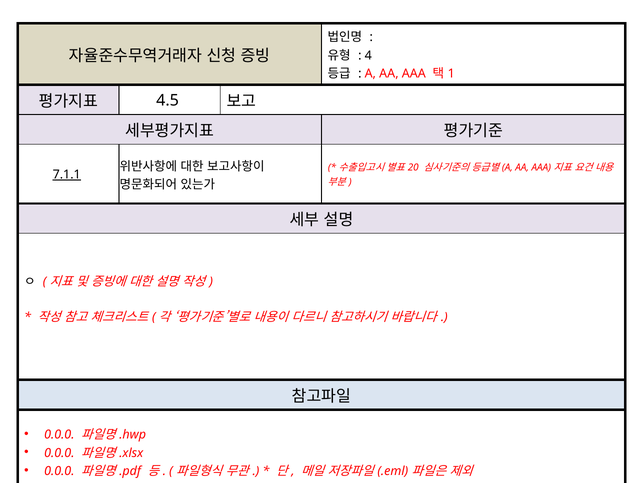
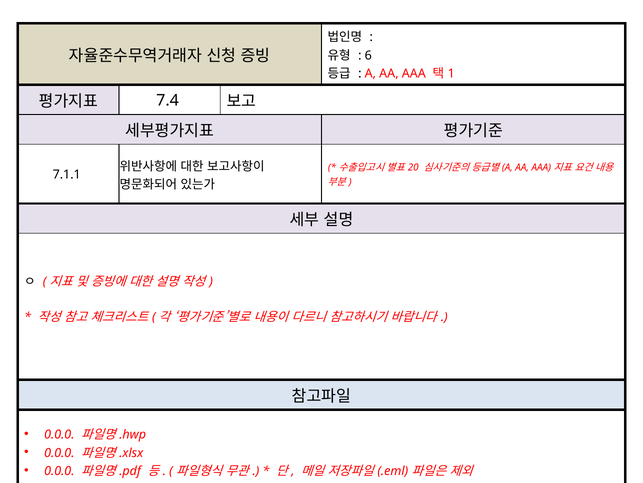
4: 4 -> 6
4.5: 4.5 -> 7.4
7.1.1 underline: present -> none
